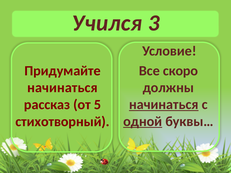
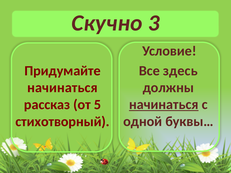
Учился: Учился -> Скучно
скоро: скоро -> здесь
одной underline: present -> none
